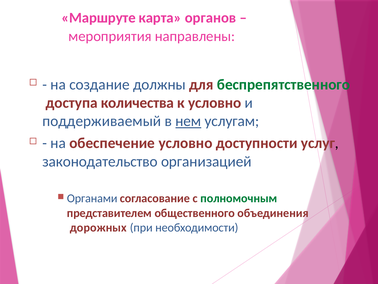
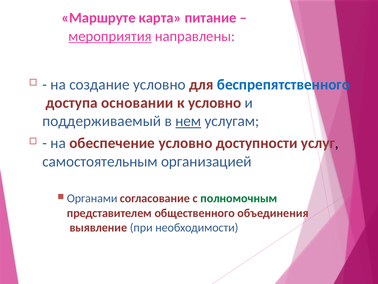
органов: органов -> питание
мероприятия underline: none -> present
создание должны: должны -> условно
беспрепятственного colour: green -> blue
количества: количества -> основании
законодательство: законодательство -> самостоятельным
дорожных: дорожных -> выявление
